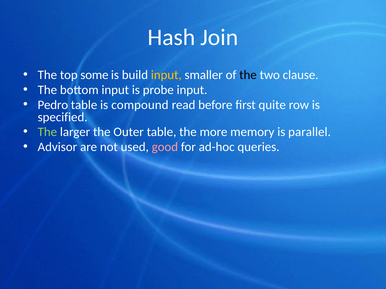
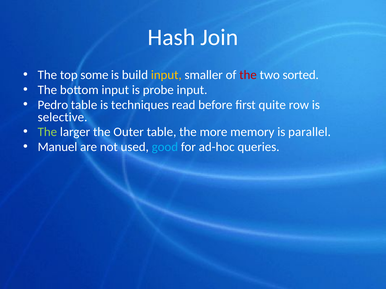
the at (248, 75) colour: black -> red
clause: clause -> sorted
compound: compound -> techniques
specified: specified -> selective
Advisor: Advisor -> Manuel
good colour: pink -> light blue
